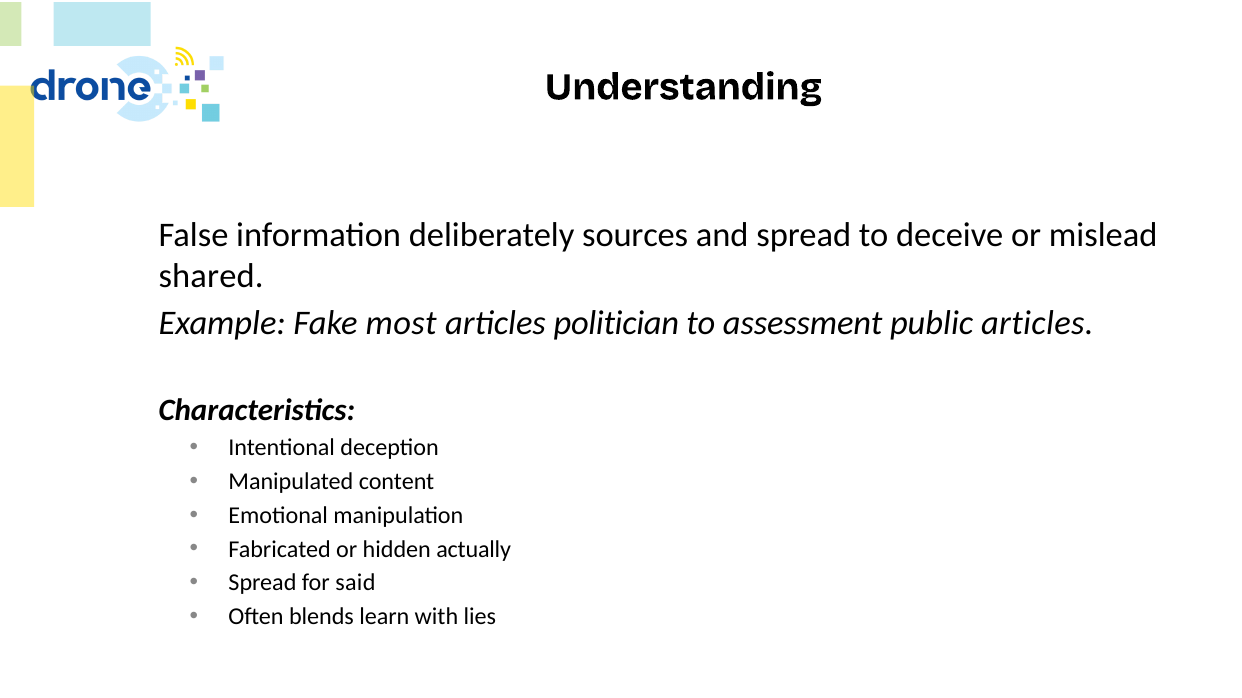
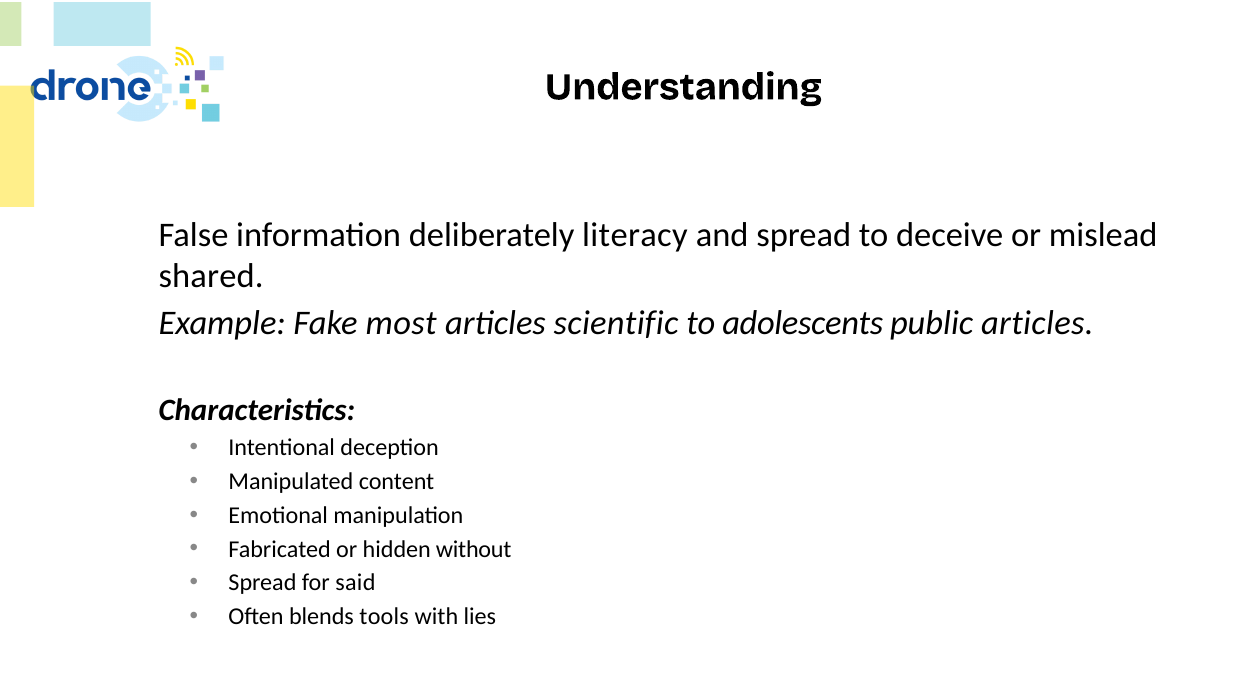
sources: sources -> literacy
politician: politician -> scientific
assessment: assessment -> adolescents
actually: actually -> without
learn: learn -> tools
